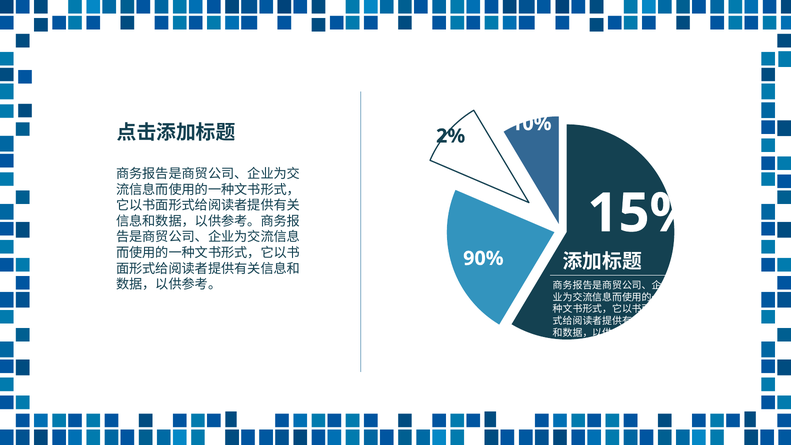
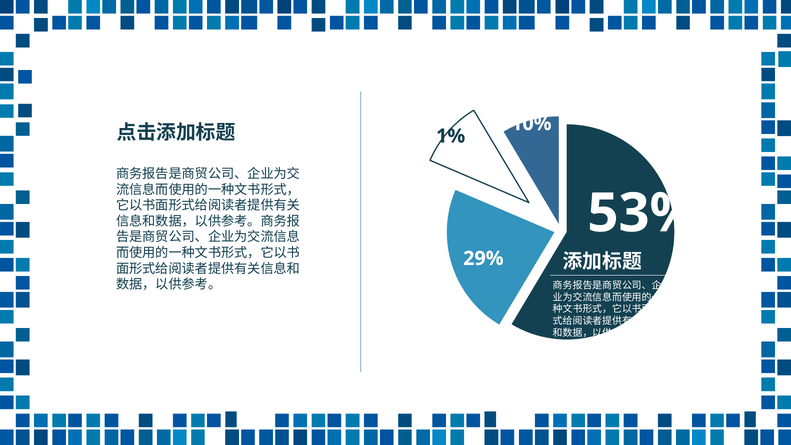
2%: 2% -> 1%
15%: 15% -> 53%
90%: 90% -> 29%
